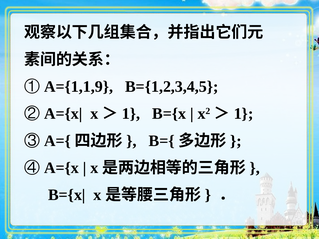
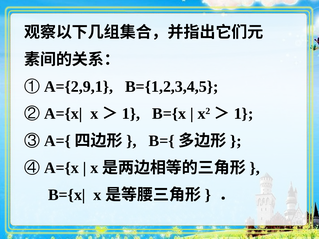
A={1,1,9: A={1,1,9 -> A={2,9,1
